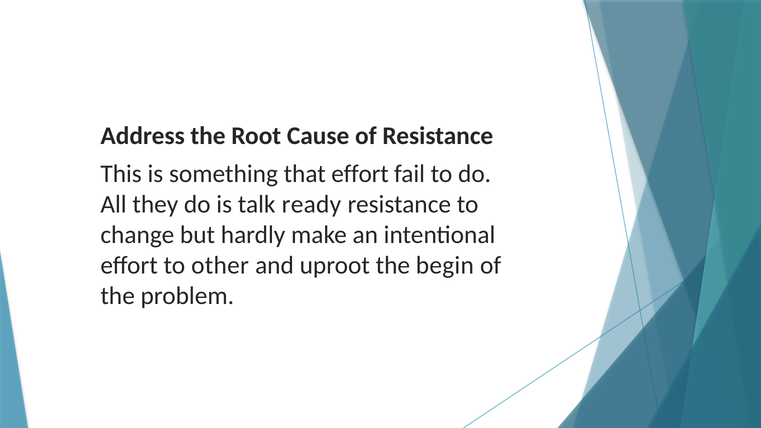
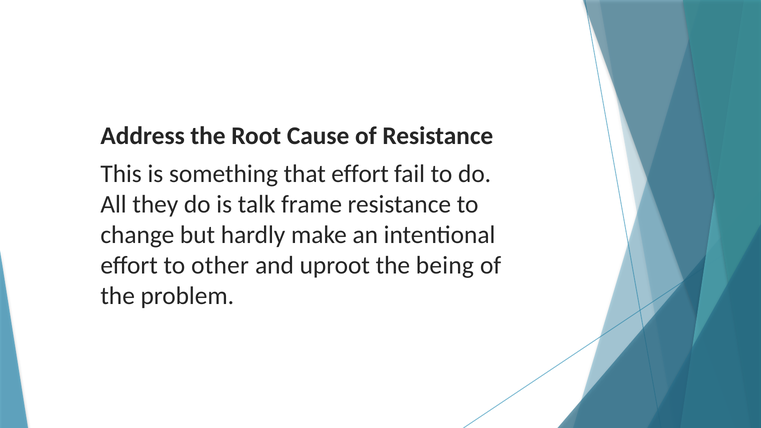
ready: ready -> frame
begin: begin -> being
